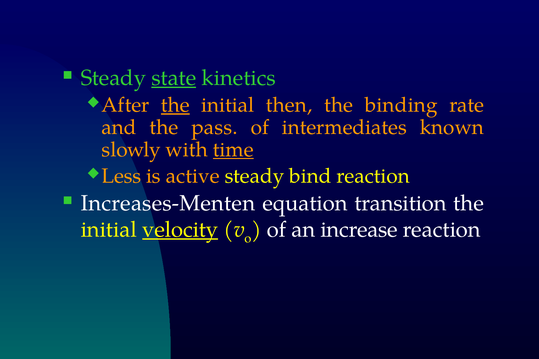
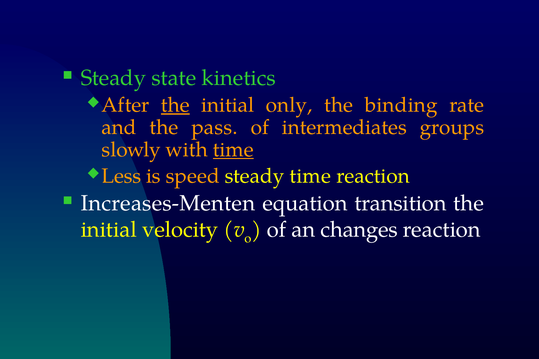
state underline: present -> none
then: then -> only
known: known -> groups
active: active -> speed
steady bind: bind -> time
velocity underline: present -> none
increase: increase -> changes
